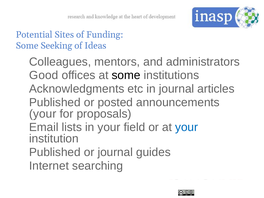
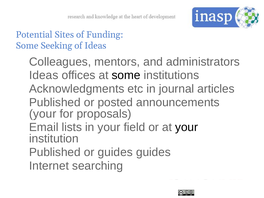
Good at (44, 75): Good -> Ideas
your at (187, 127) colour: blue -> black
or journal: journal -> guides
